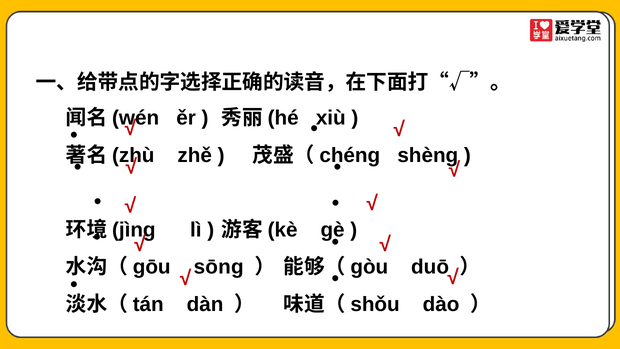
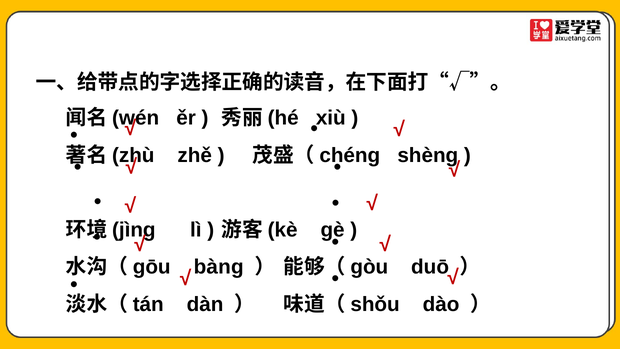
sōnɡ: sōnɡ -> bànɡ
